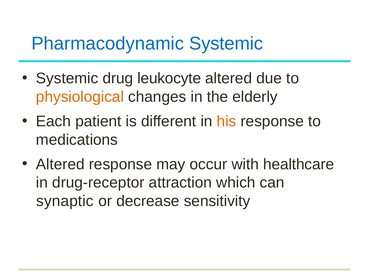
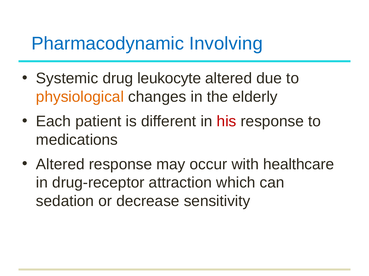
Pharmacodynamic Systemic: Systemic -> Involving
his colour: orange -> red
synaptic: synaptic -> sedation
